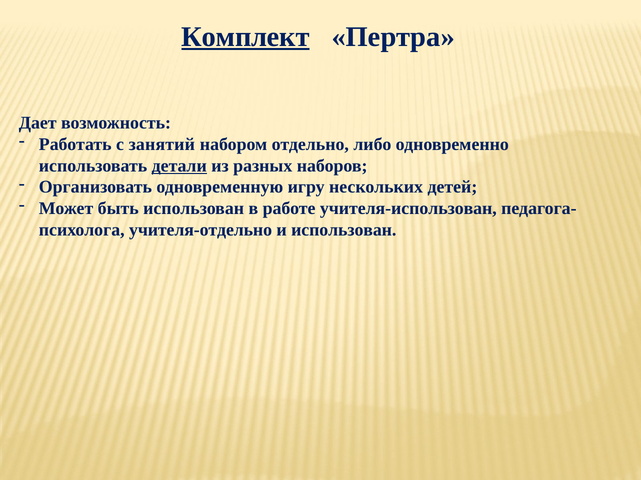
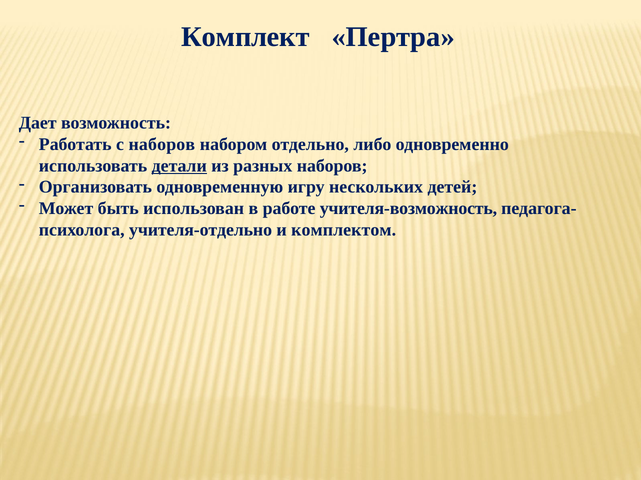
Комплект underline: present -> none
с занятий: занятий -> наборов
учителя-использован: учителя-использован -> учителя-возможность
и использован: использован -> комплектом
